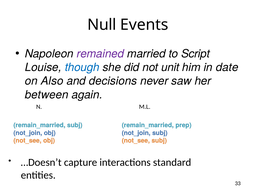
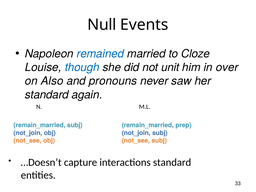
remained colour: purple -> blue
Script: Script -> Cloze
date: date -> over
decisions: decisions -> pronouns
between at (47, 95): between -> standard
